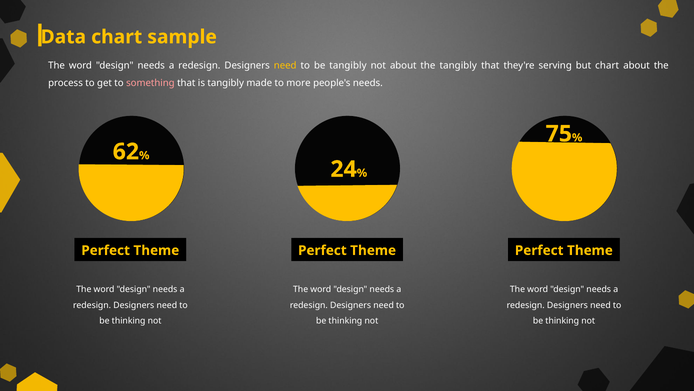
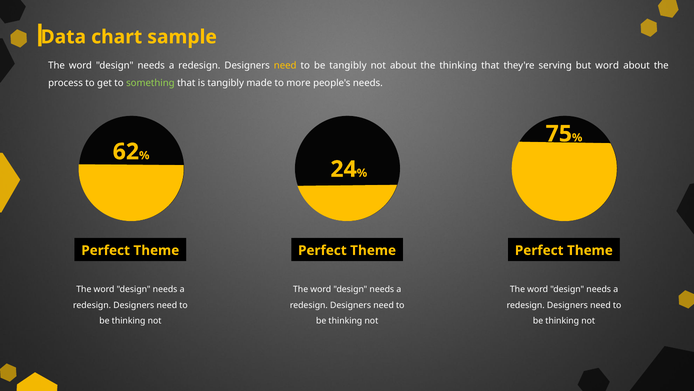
the tangibly: tangibly -> thinking
but chart: chart -> word
something colour: pink -> light green
